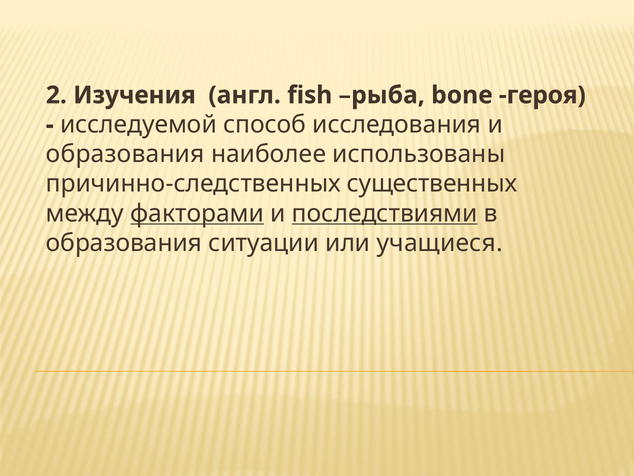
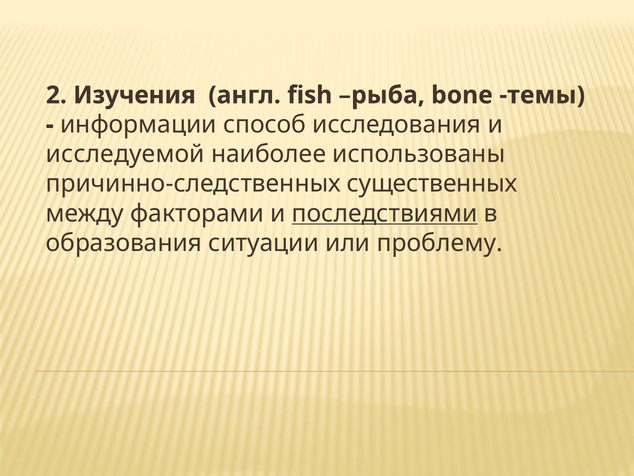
героя: героя -> темы
исследуемой: исследуемой -> информации
образования at (125, 154): образования -> исследуемой
факторами underline: present -> none
учащиеся: учащиеся -> проблему
